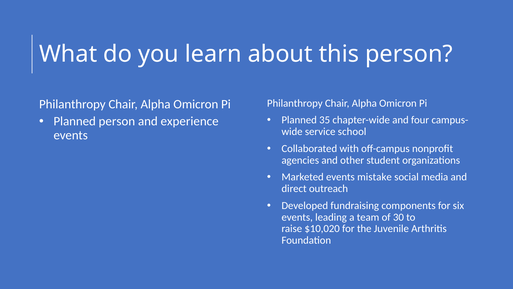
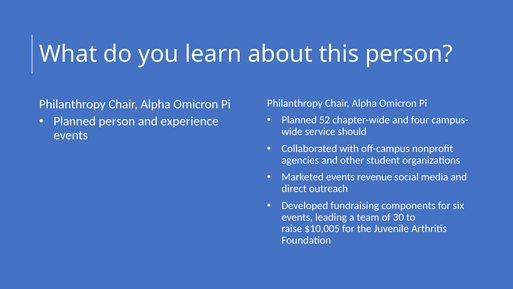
35: 35 -> 52
school: school -> should
mistake: mistake -> revenue
$10,020: $10,020 -> $10,005
